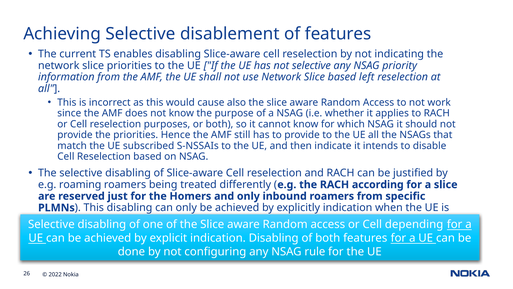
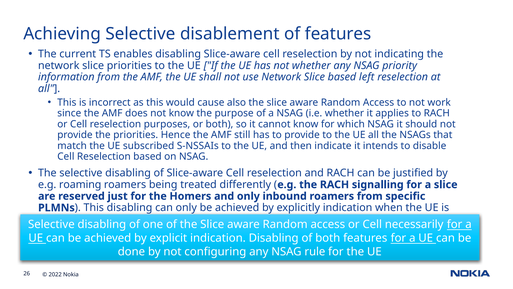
not selective: selective -> whether
according: according -> signalling
depending: depending -> necessarily
